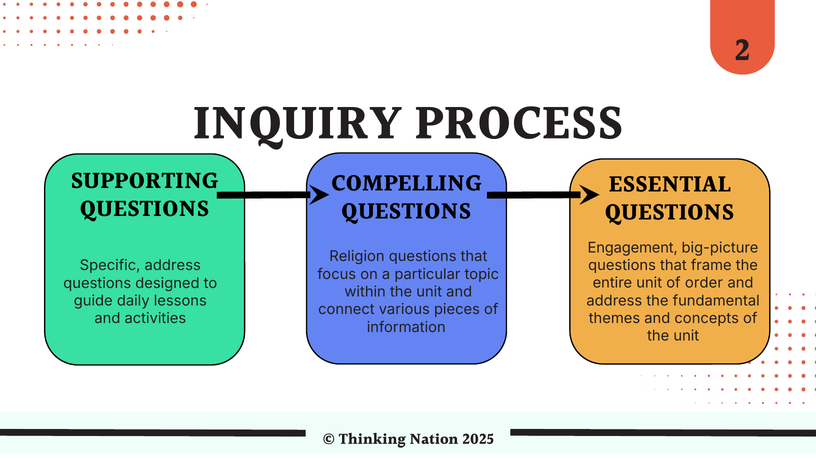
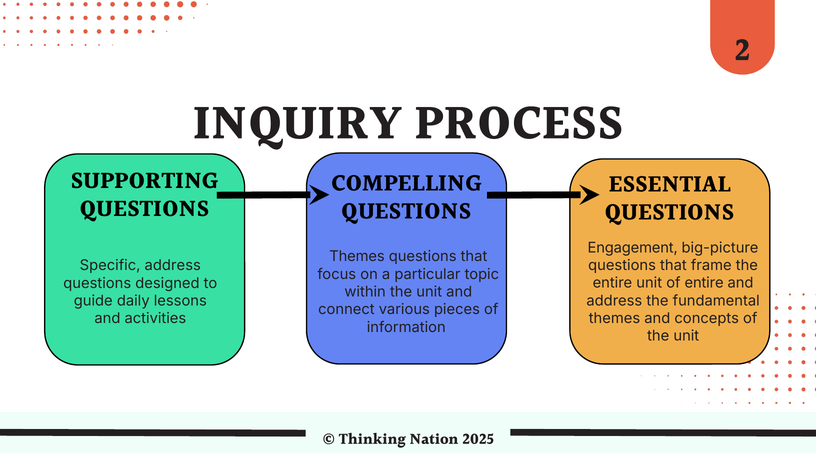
Religion at (357, 257): Religion -> Themes
of order: order -> entire
